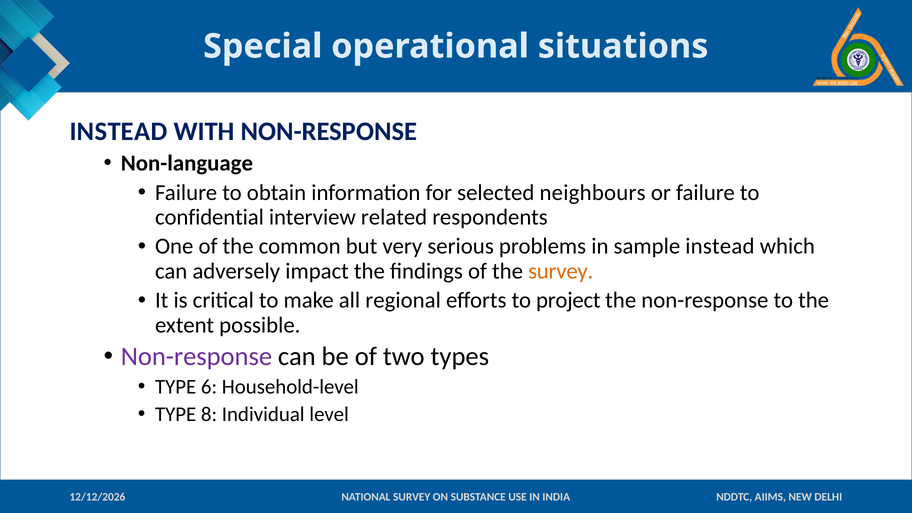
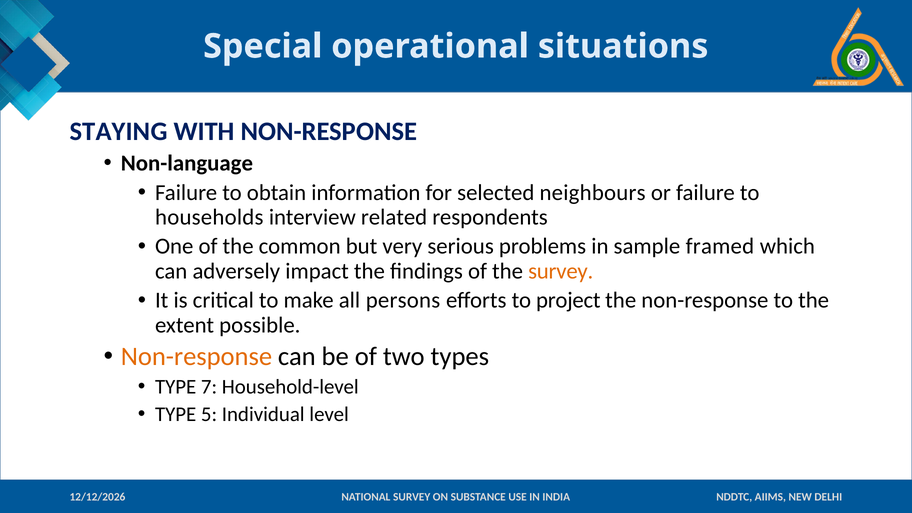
INSTEAD at (118, 132): INSTEAD -> STAYING
confidential: confidential -> households
sample instead: instead -> framed
regional: regional -> persons
Non-response at (196, 356) colour: purple -> orange
6: 6 -> 7
8: 8 -> 5
